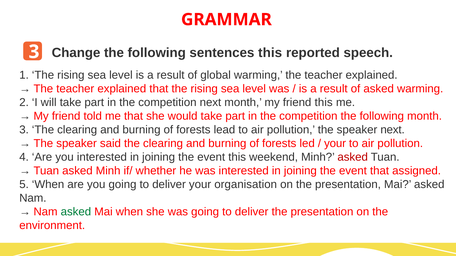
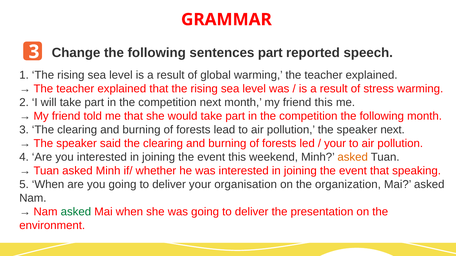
sentences this: this -> part
of asked: asked -> stress
asked at (353, 157) colour: red -> orange
assigned: assigned -> speaking
on the presentation: presentation -> organization
